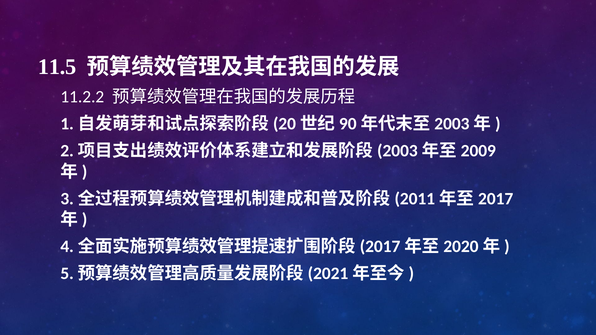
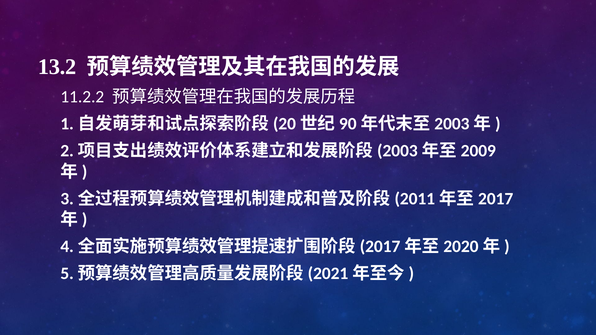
11.5: 11.5 -> 13.2
